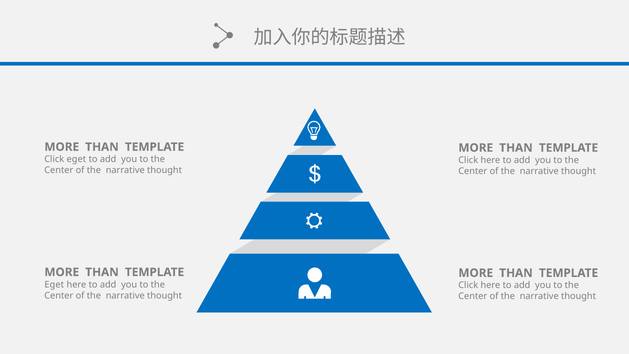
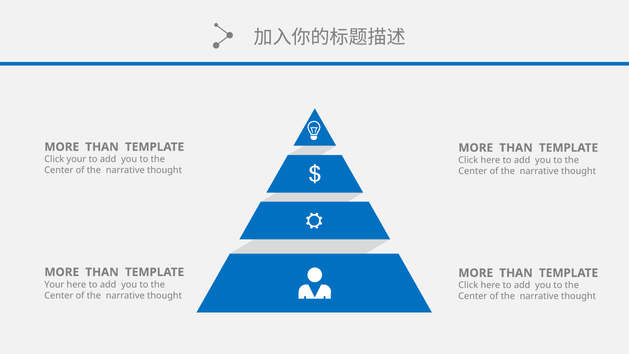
Click eget: eget -> your
Eget at (54, 285): Eget -> Your
